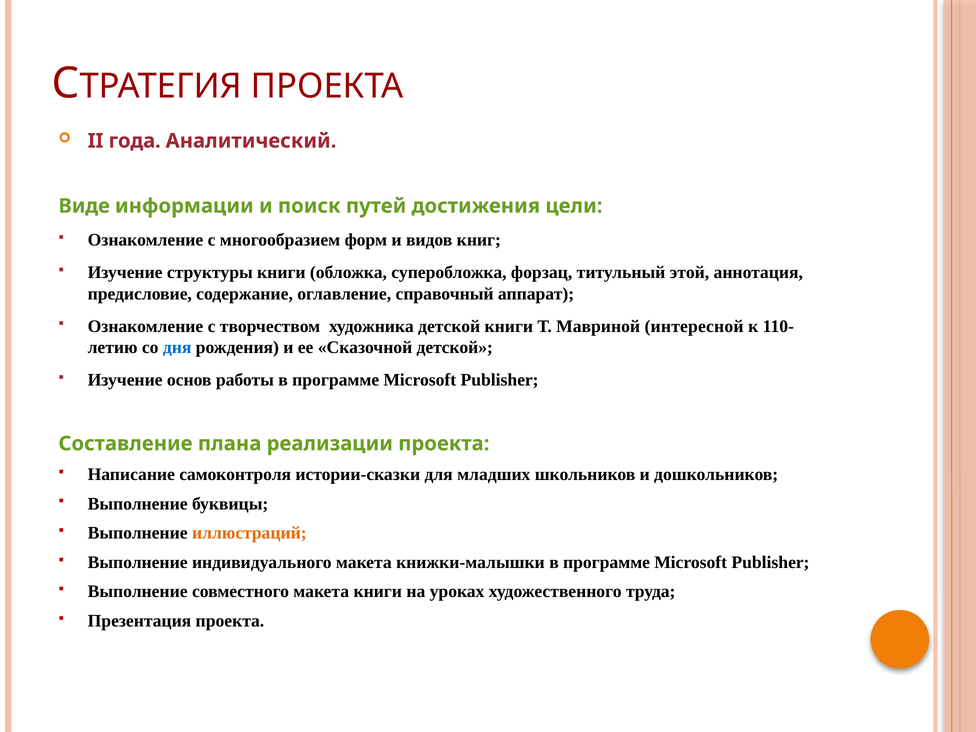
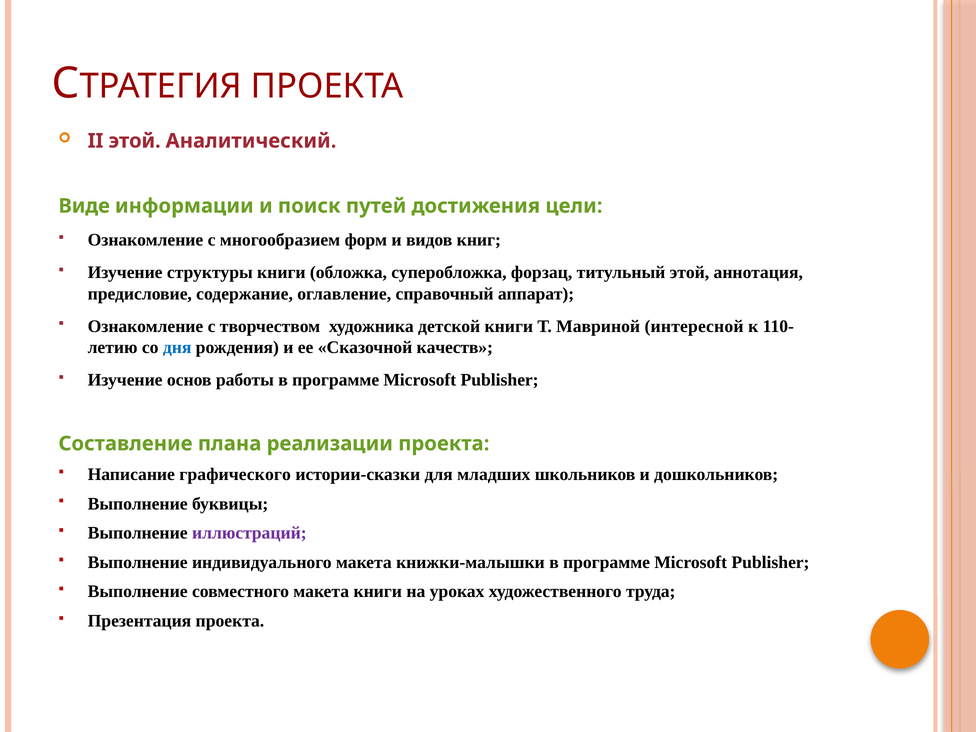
II года: года -> этой
Сказочной детской: детской -> качеств
самоконтроля: самоконтроля -> графического
иллюстраций colour: orange -> purple
